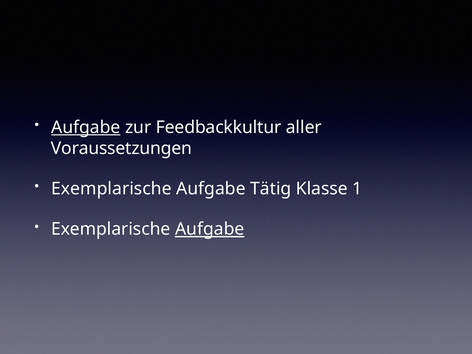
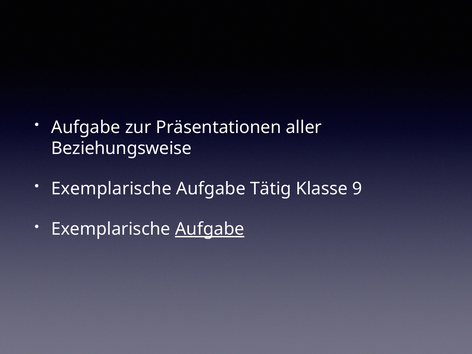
Aufgabe at (86, 127) underline: present -> none
Feedbackkultur: Feedbackkultur -> Präsentationen
Voraussetzungen: Voraussetzungen -> Beziehungsweise
1: 1 -> 9
